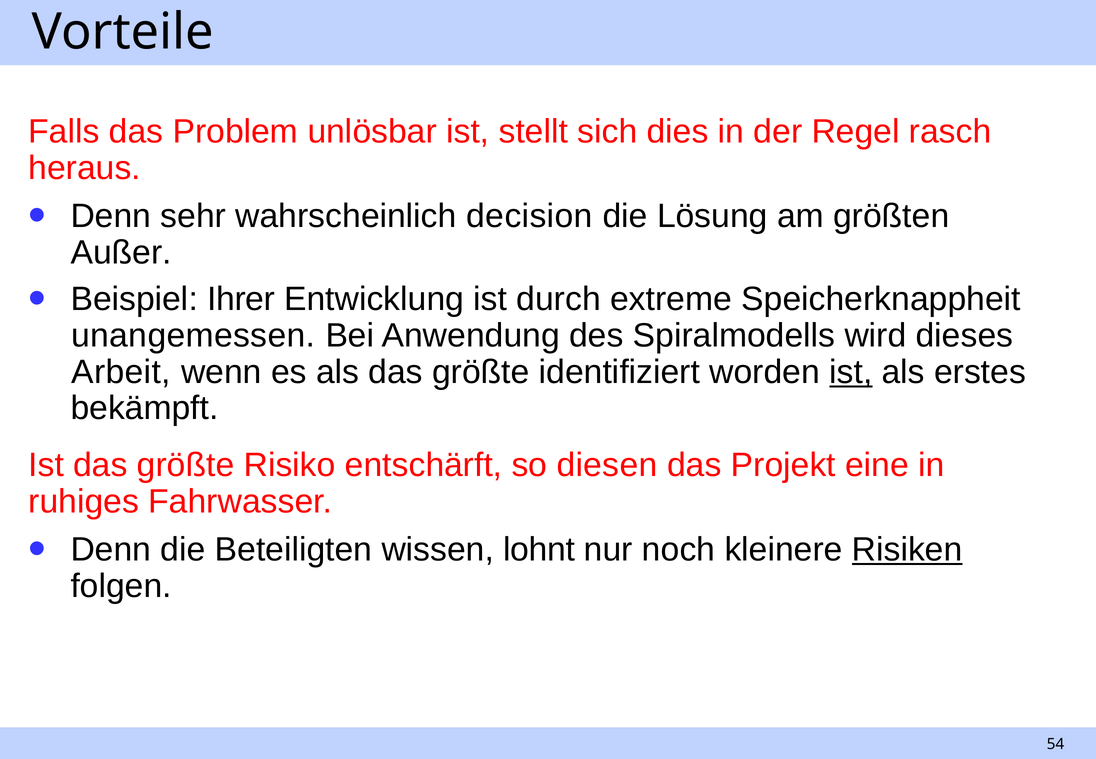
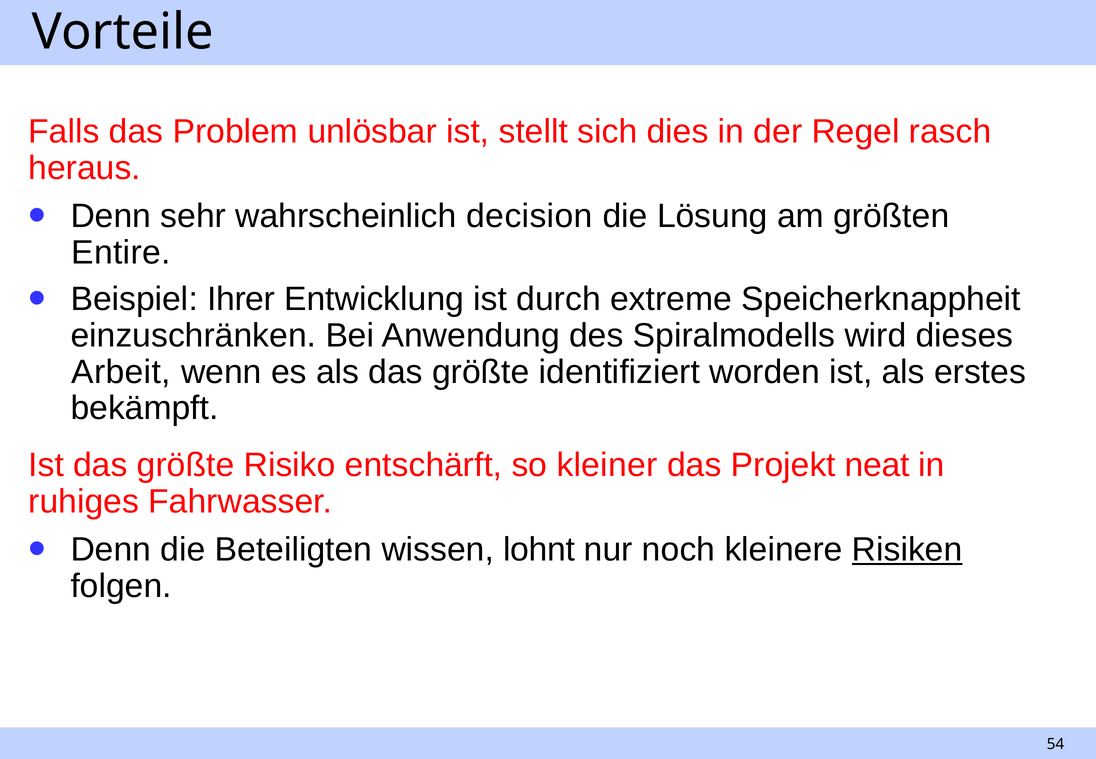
Außer: Außer -> Entire
unangemessen: unangemessen -> einzuschränken
ist at (851, 372) underline: present -> none
diesen: diesen -> kleiner
eine: eine -> neat
